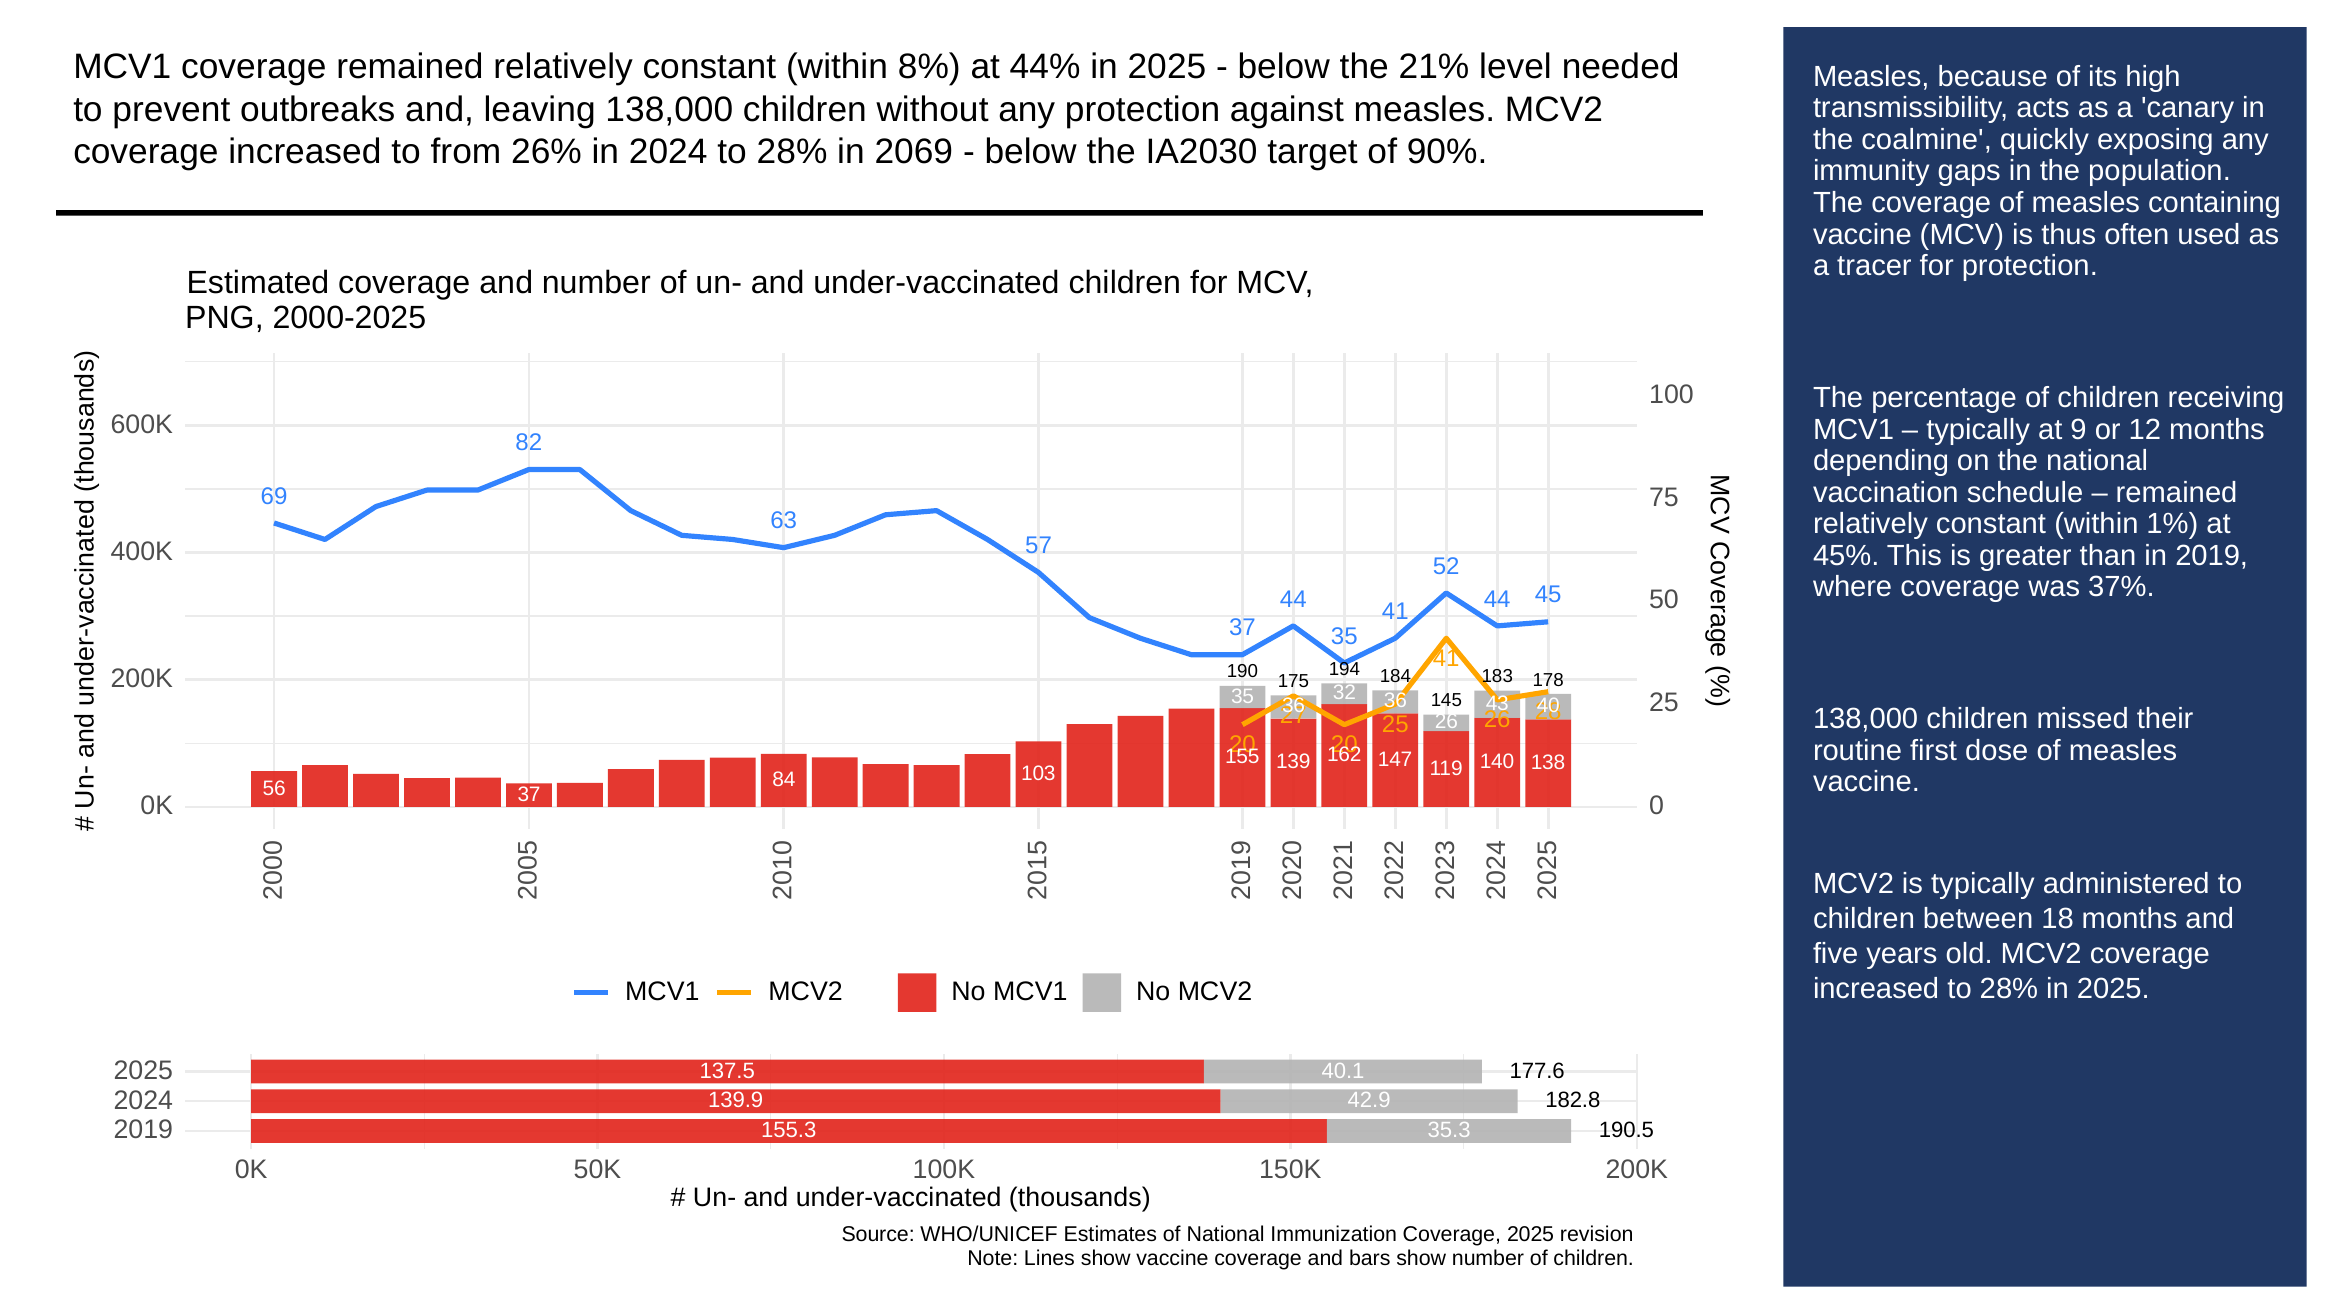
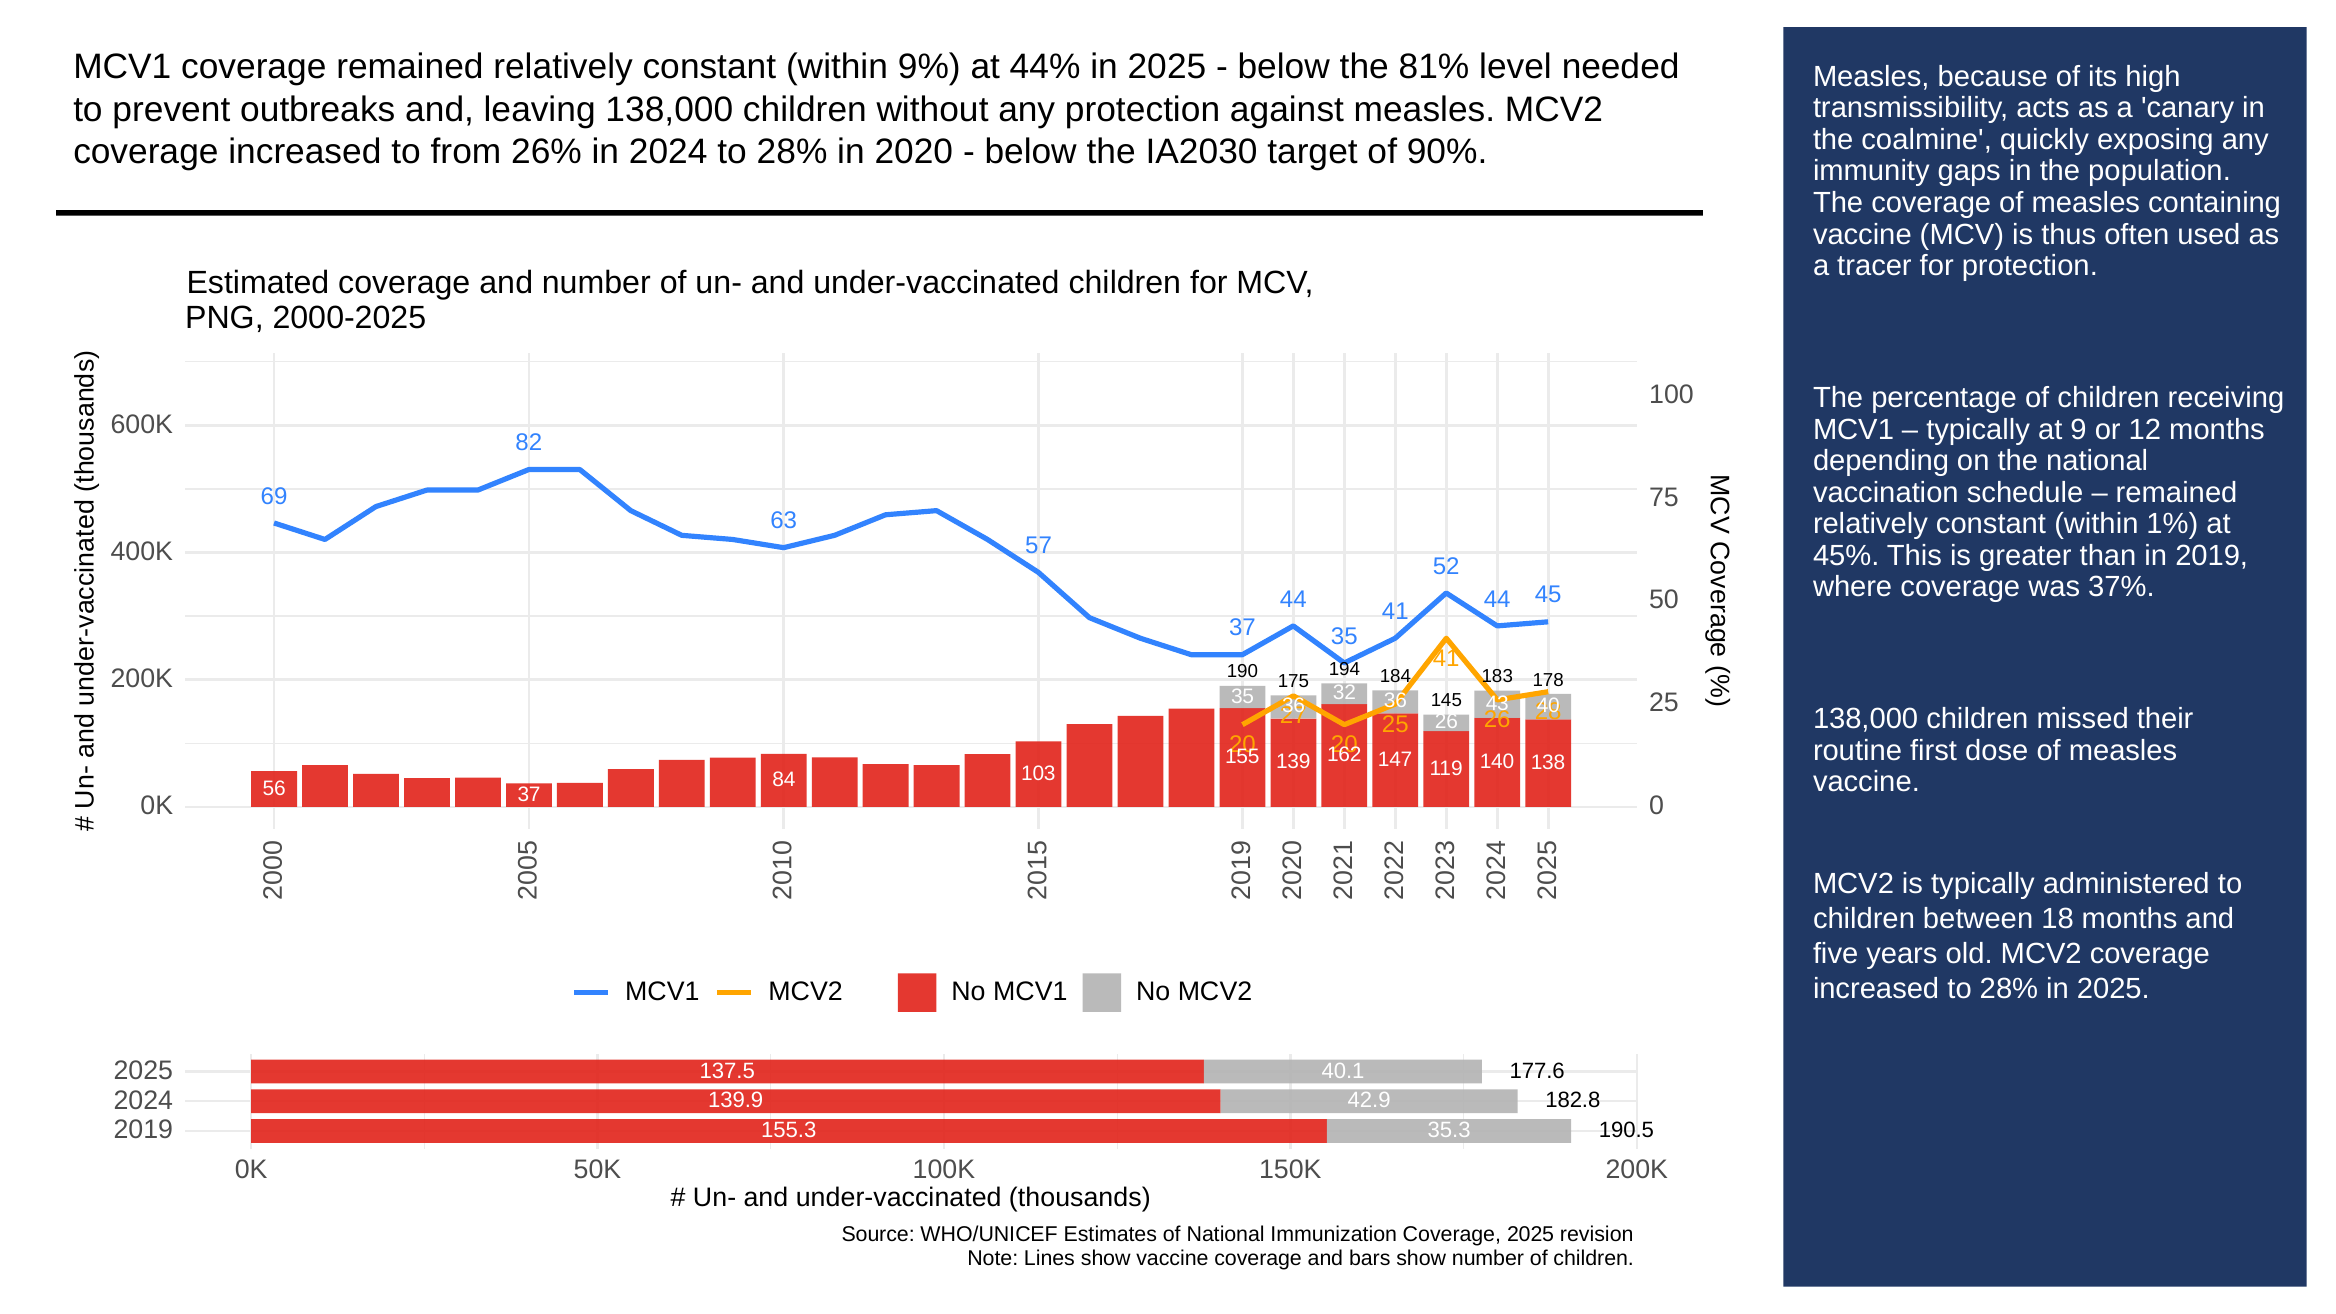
8%: 8% -> 9%
21%: 21% -> 81%
2069: 2069 -> 2020
